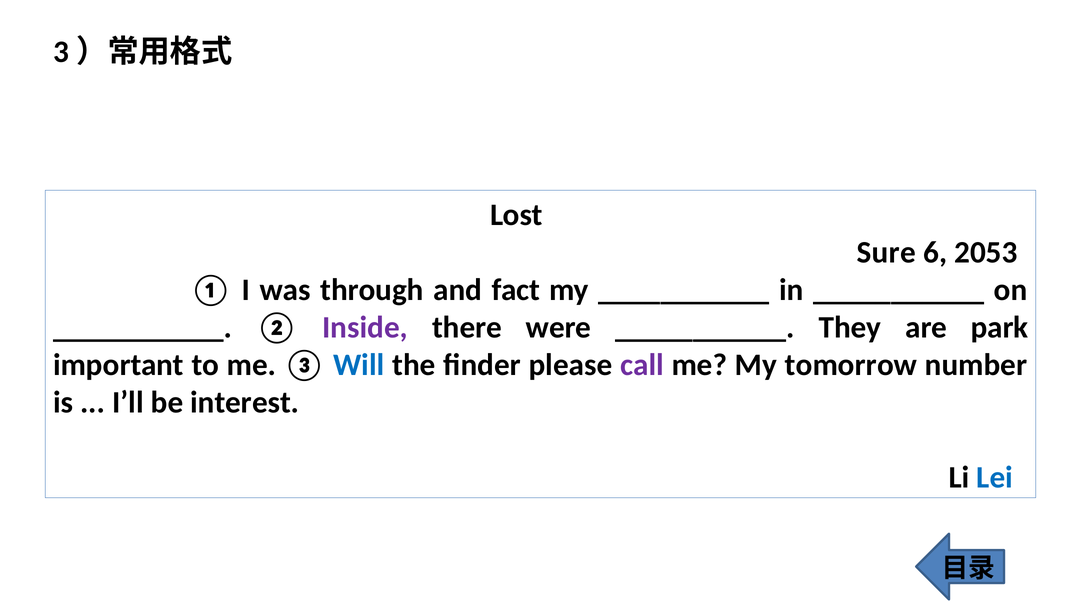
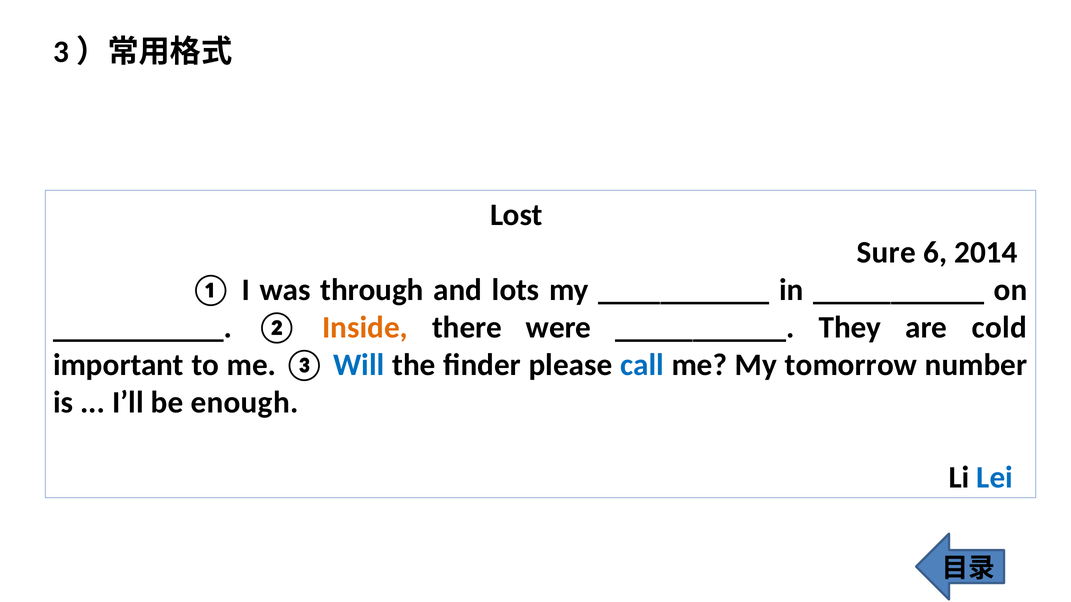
2053: 2053 -> 2014
fact: fact -> lots
Inside colour: purple -> orange
park: park -> cold
call colour: purple -> blue
interest: interest -> enough
